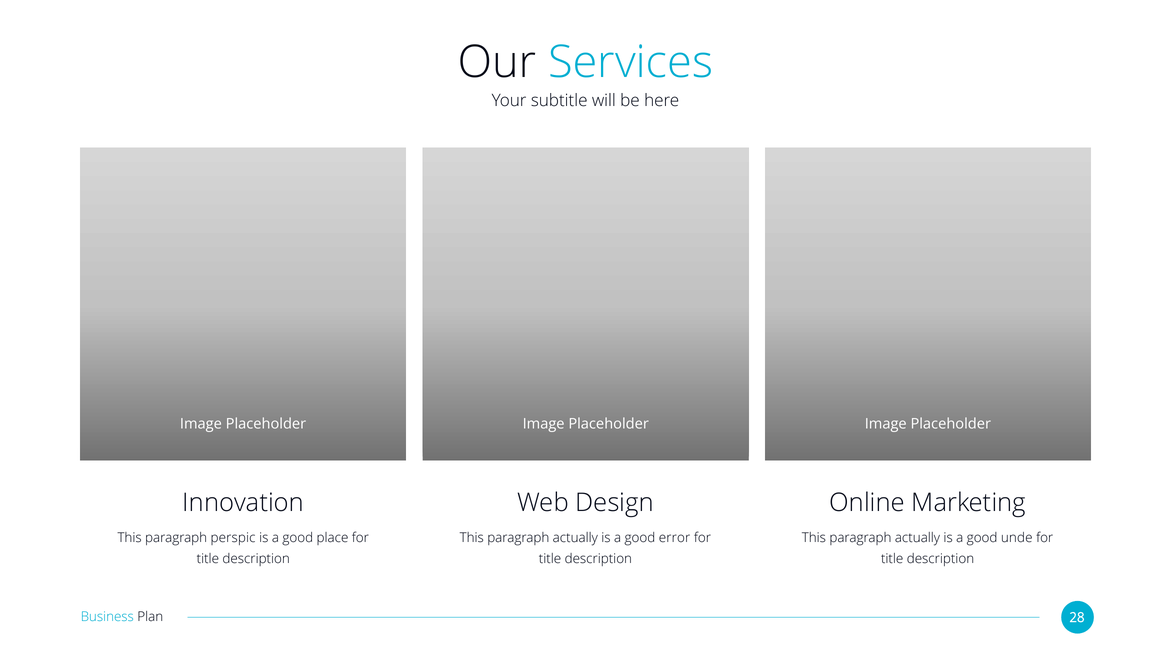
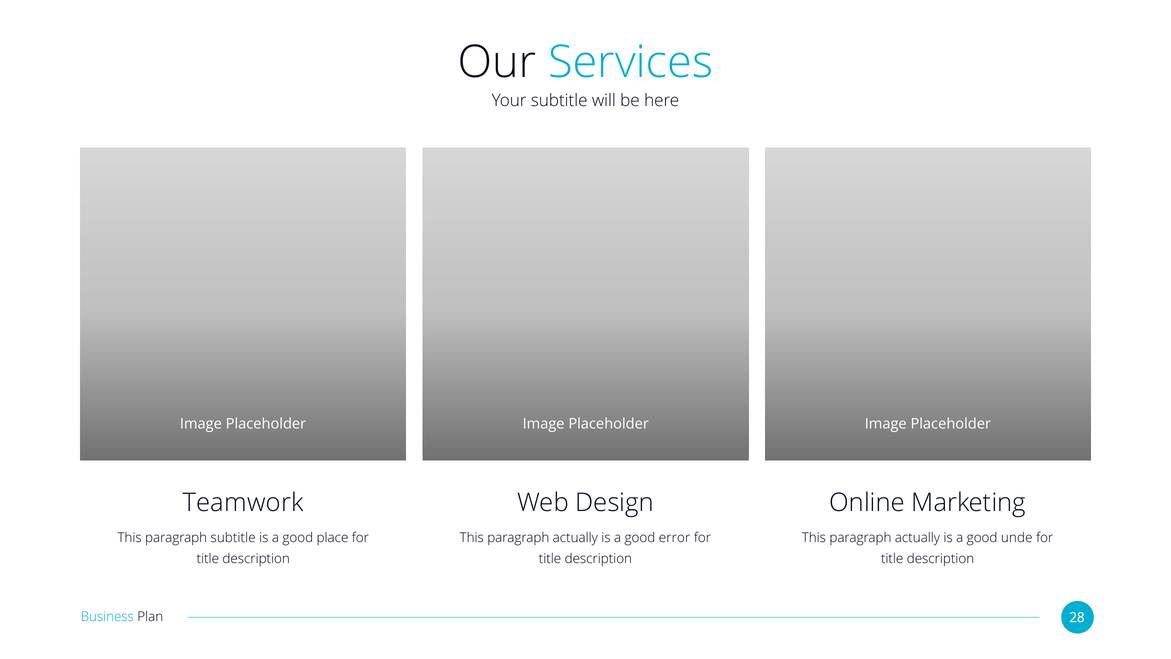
Innovation: Innovation -> Teamwork
paragraph perspic: perspic -> subtitle
